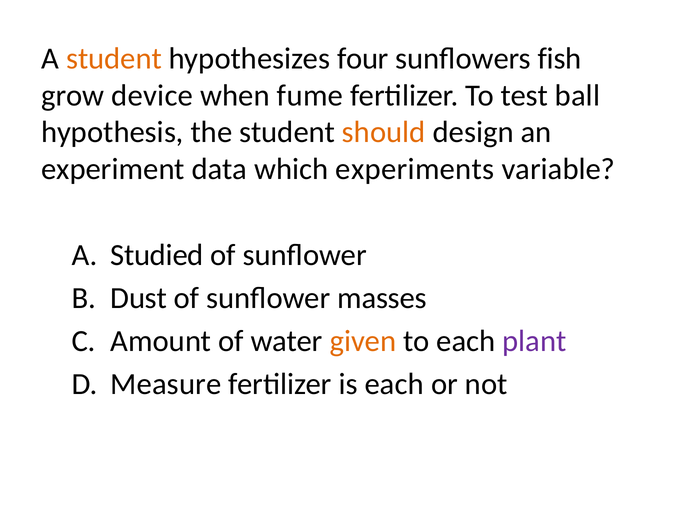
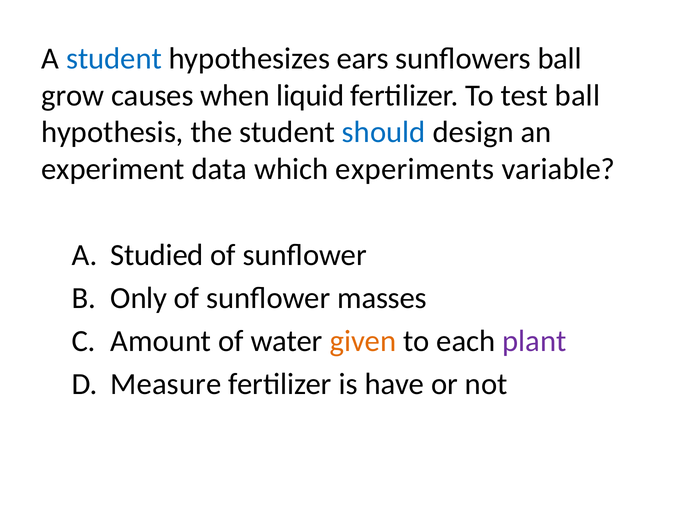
student at (114, 59) colour: orange -> blue
four: four -> ears
sunflowers fish: fish -> ball
device: device -> causes
fume: fume -> liquid
should colour: orange -> blue
Dust: Dust -> Only
is each: each -> have
